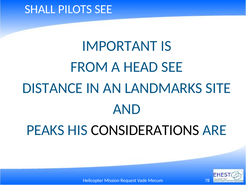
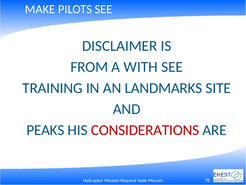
SHALL: SHALL -> MAKE
IMPORTANT: IMPORTANT -> DISCLAIMER
HEAD: HEAD -> WITH
DISTANCE: DISTANCE -> TRAINING
CONSIDERATIONS colour: black -> red
